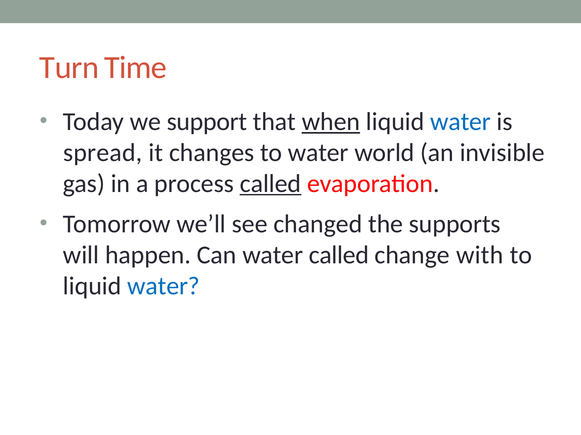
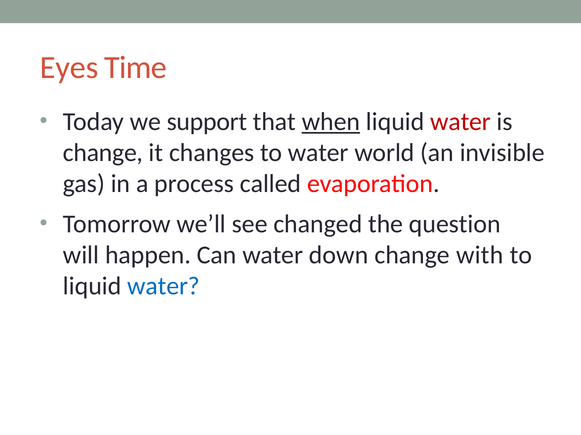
Turn: Turn -> Eyes
water at (461, 122) colour: blue -> red
spread at (103, 153): spread -> change
called at (271, 184) underline: present -> none
supports: supports -> question
water called: called -> down
